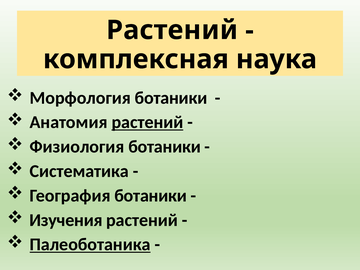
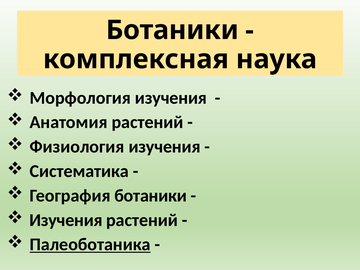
Растений at (172, 30): Растений -> Ботаники
Морфология ботаники: ботаники -> изучения
растений at (147, 122) underline: present -> none
Физиология ботаники: ботаники -> изучения
